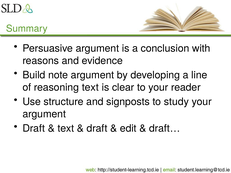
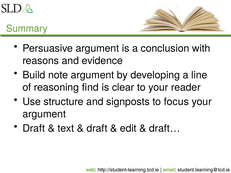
reasoning text: text -> find
study: study -> focus
